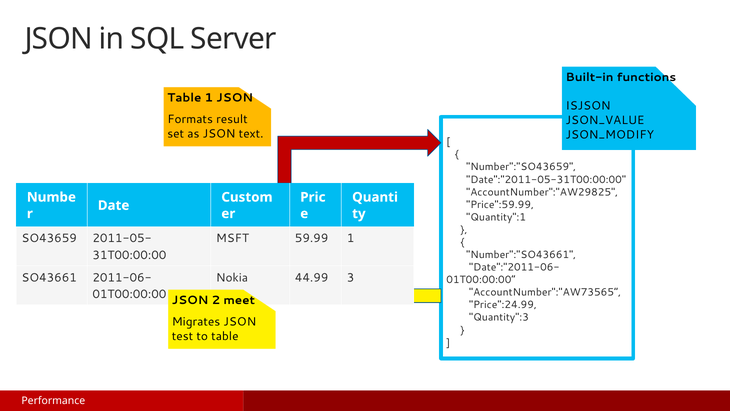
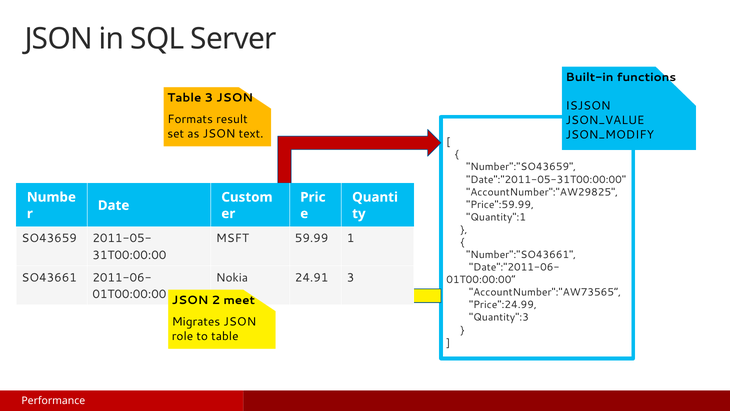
Table 1: 1 -> 3
44.99: 44.99 -> 24.91
test: test -> role
